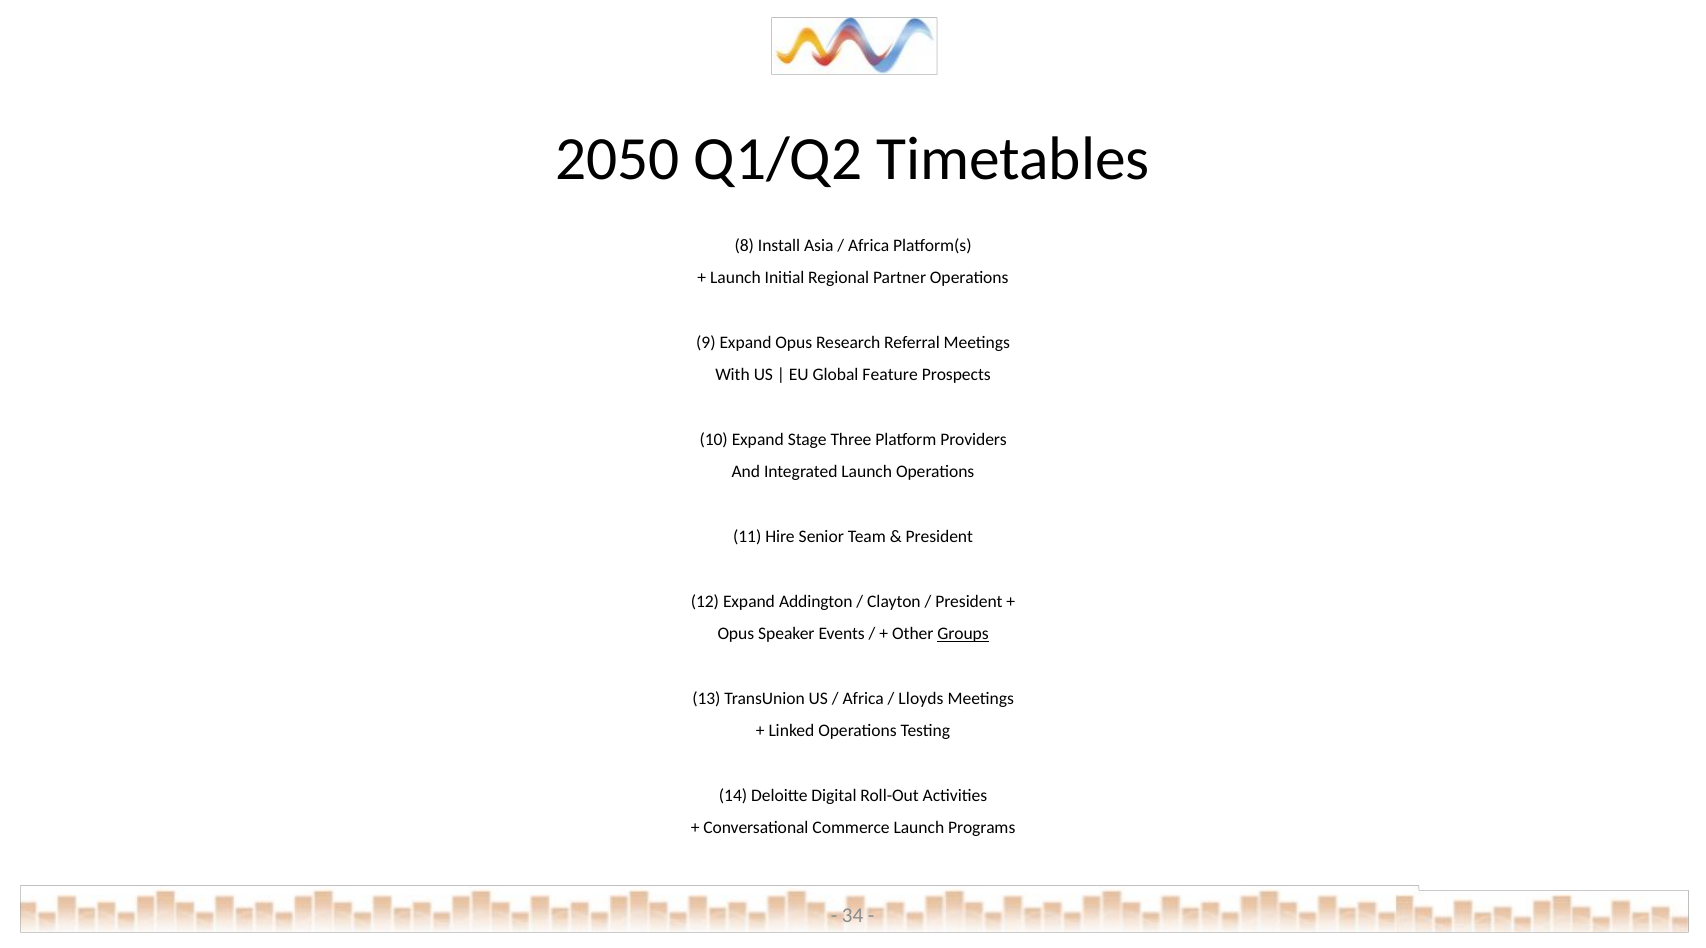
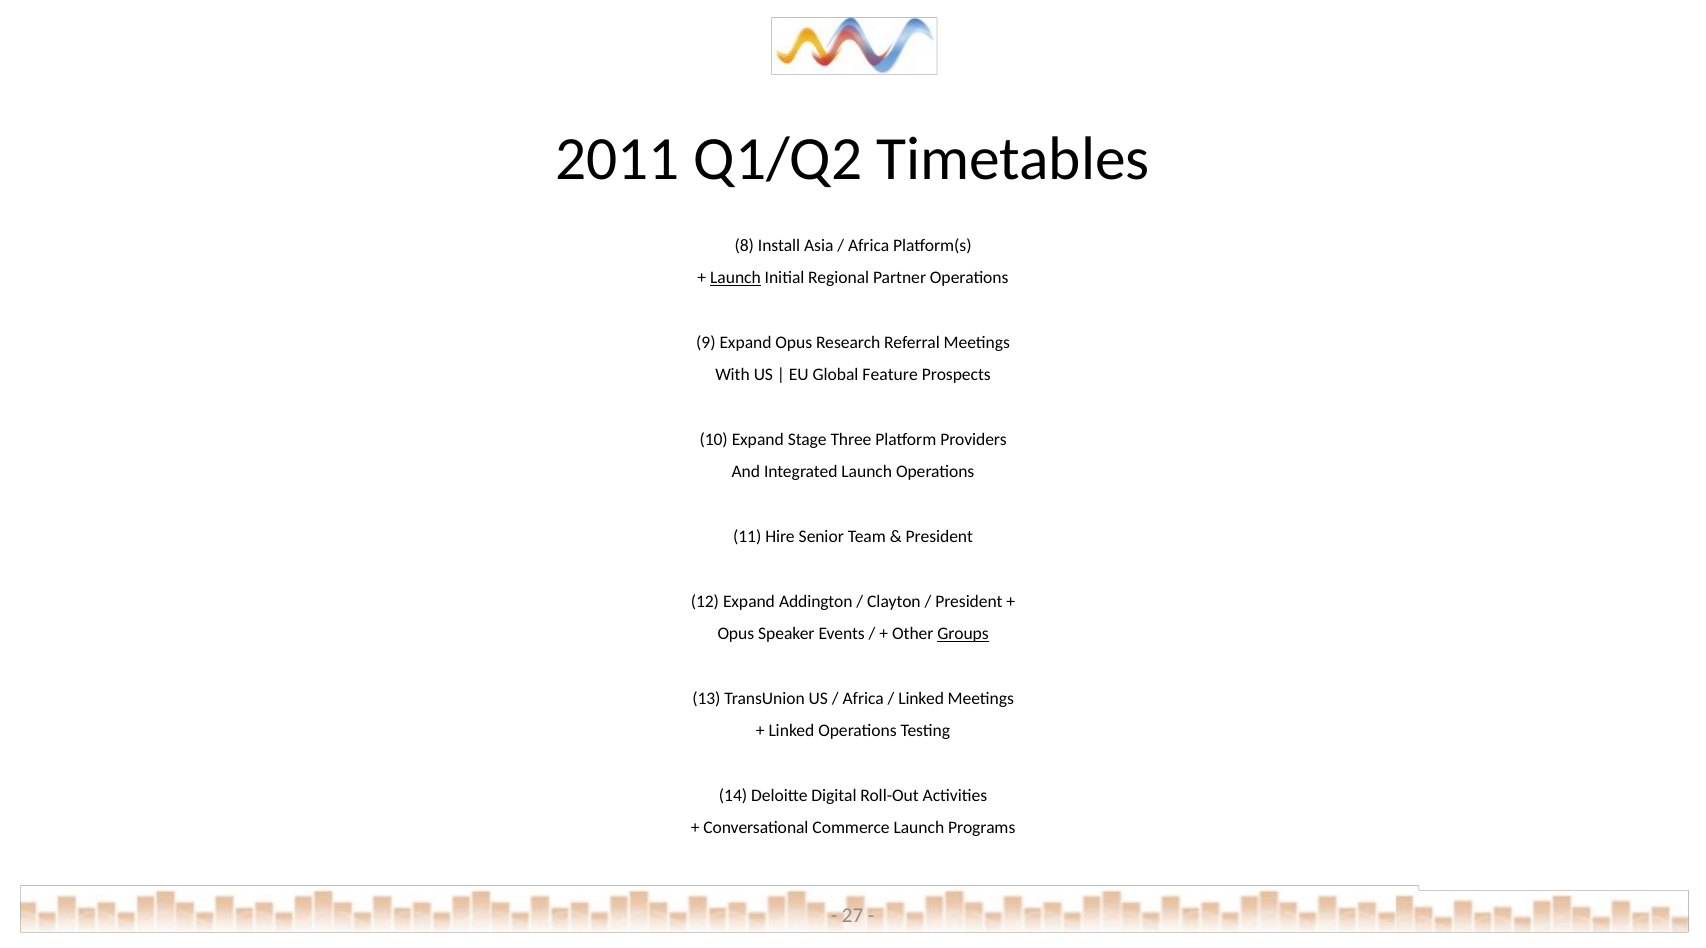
2050: 2050 -> 2011
Launch at (735, 278) underline: none -> present
Lloyds at (921, 698): Lloyds -> Linked
34: 34 -> 27
